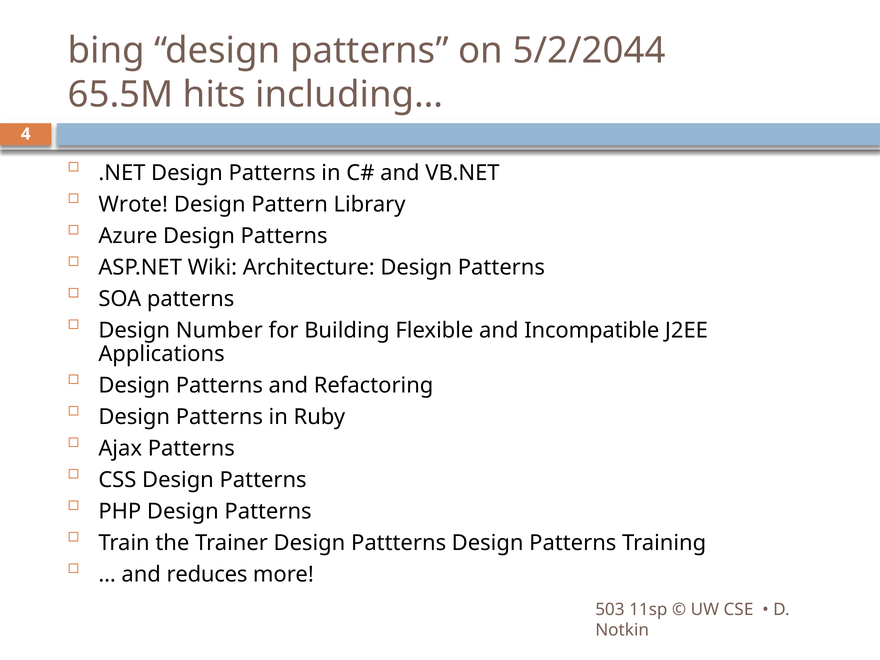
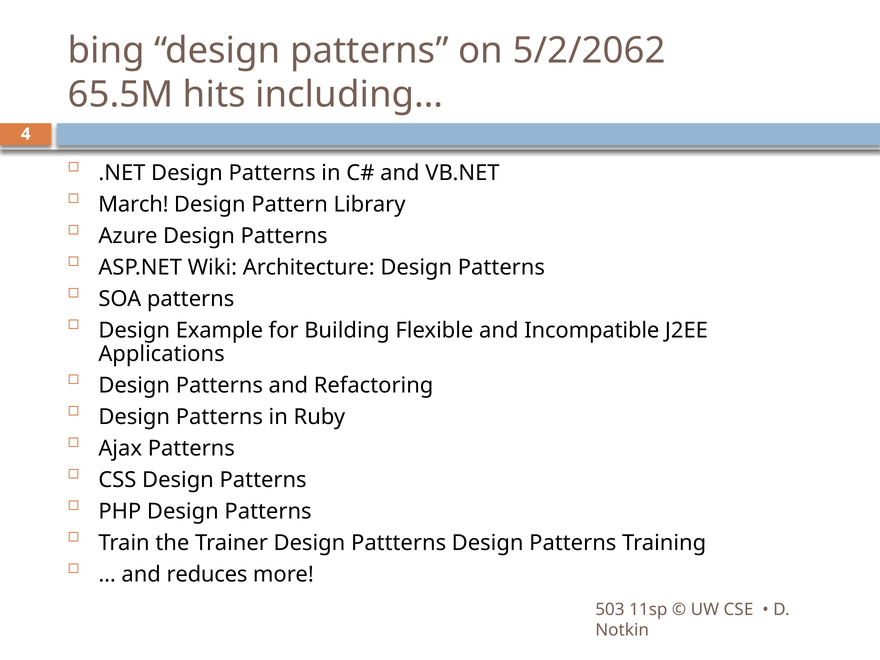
5/2/2044: 5/2/2044 -> 5/2/2062
Wrote: Wrote -> March
Number: Number -> Example
